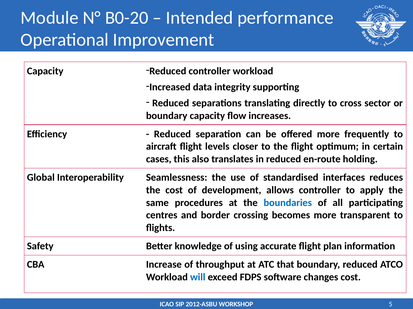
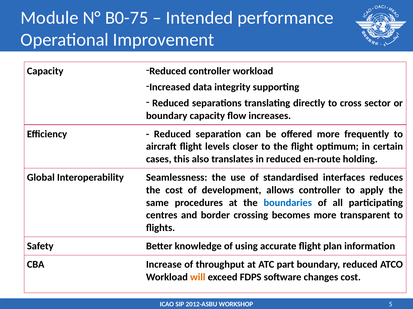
B0-20: B0-20 -> B0-75
that: that -> part
will colour: blue -> orange
